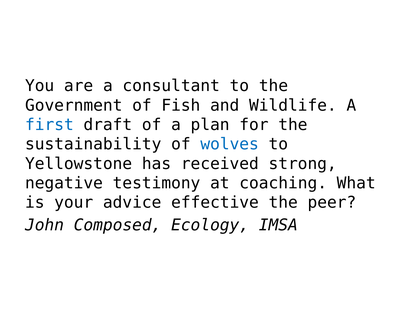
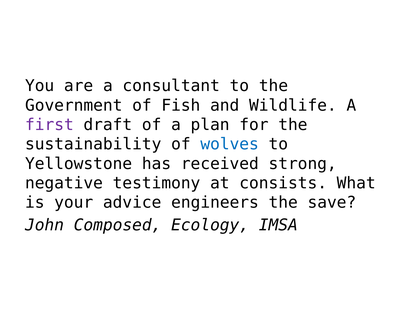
first colour: blue -> purple
coaching: coaching -> consists
effective: effective -> engineers
peer: peer -> save
